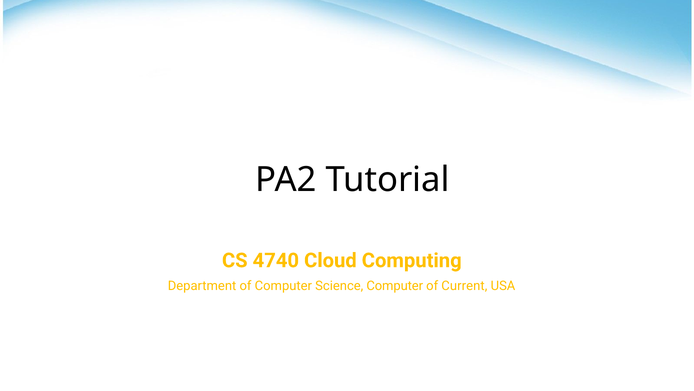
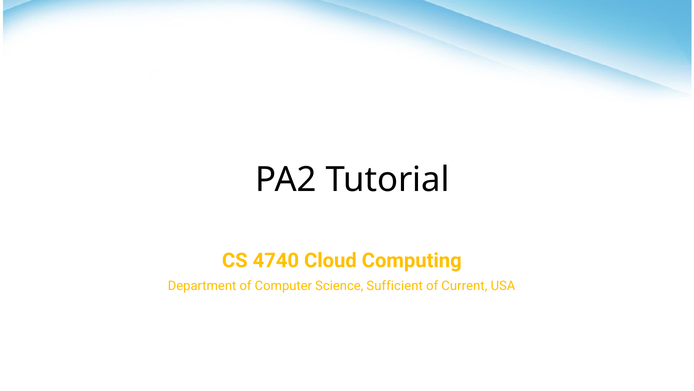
Science Computer: Computer -> Sufficient
